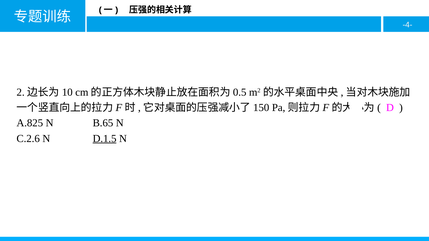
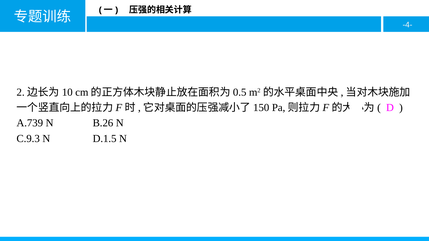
A.825: A.825 -> A.739
B.65: B.65 -> B.26
C.2.6: C.2.6 -> C.9.3
D.1.5 underline: present -> none
